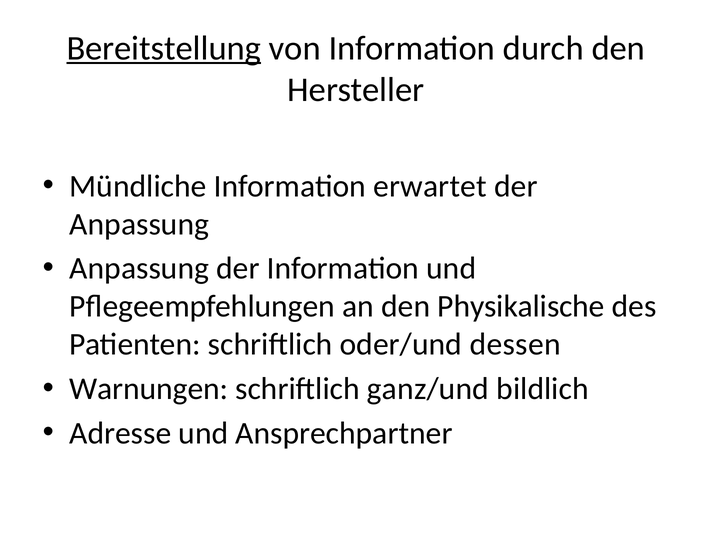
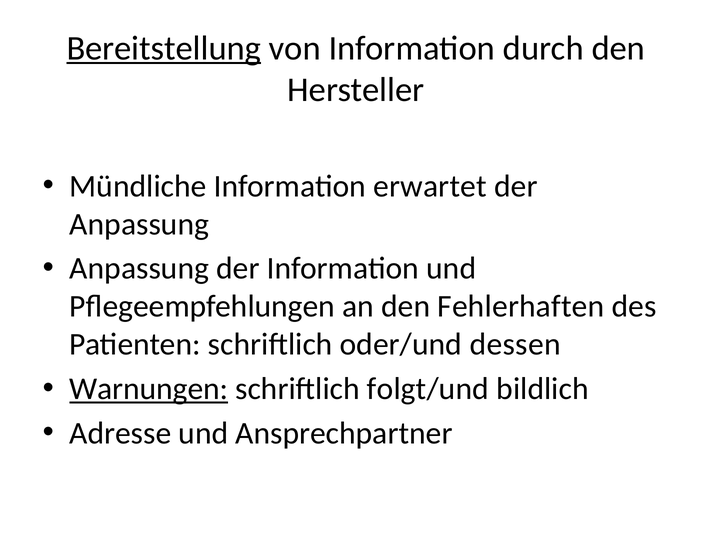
Physikalische: Physikalische -> Fehlerhaften
Warnungen underline: none -> present
ganz/und: ganz/und -> folgt/und
